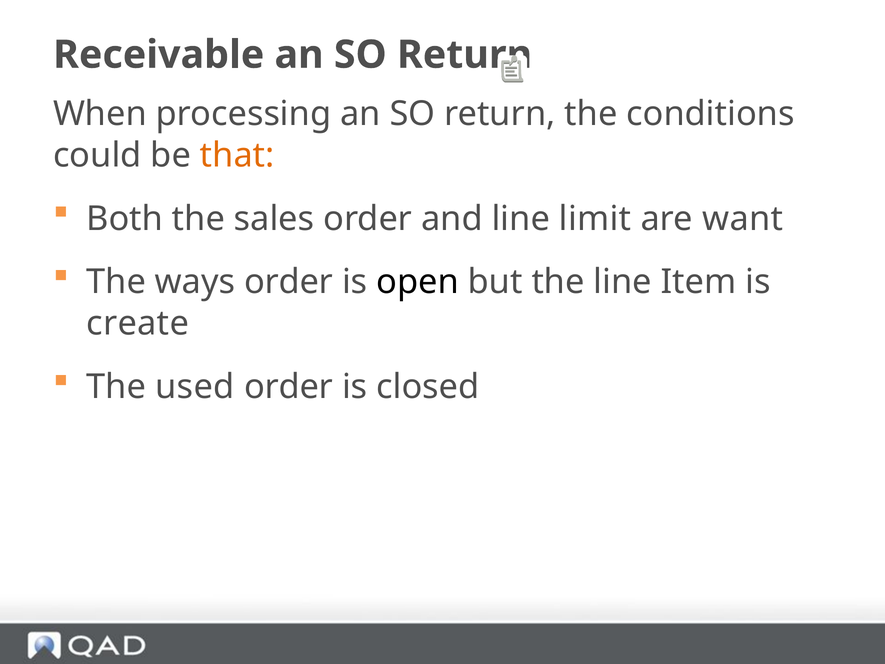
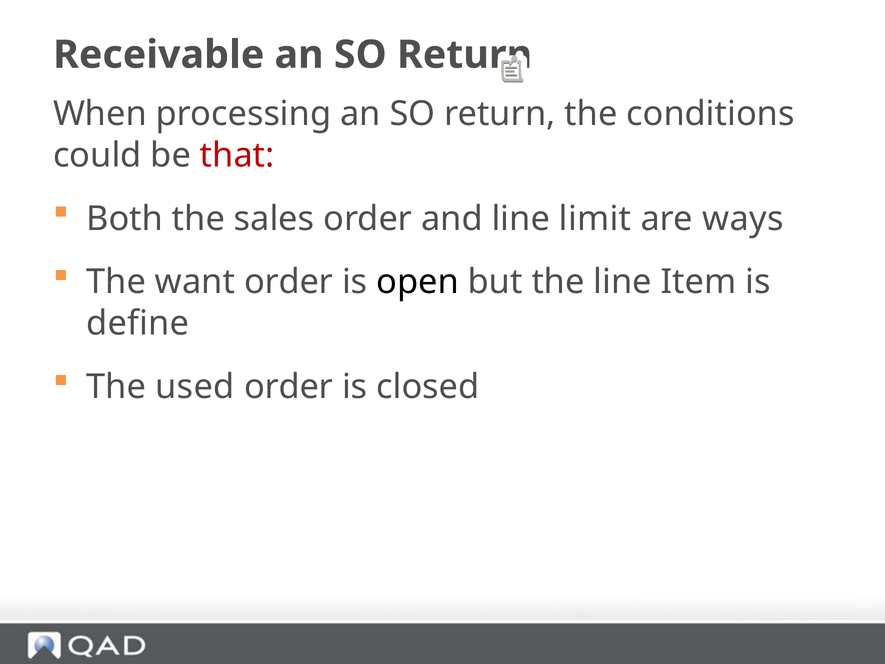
that colour: orange -> red
want: want -> ways
ways: ways -> want
create: create -> define
